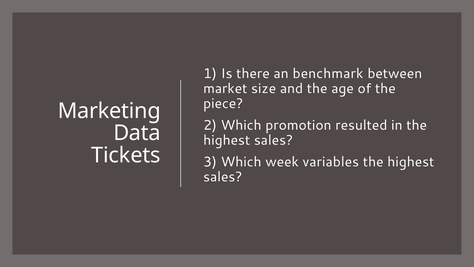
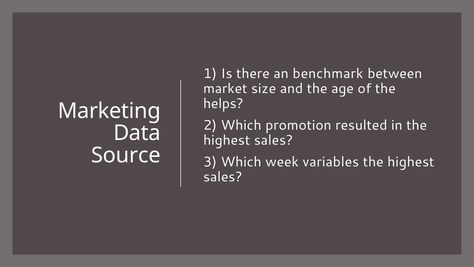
piece: piece -> helps
Tickets: Tickets -> Source
